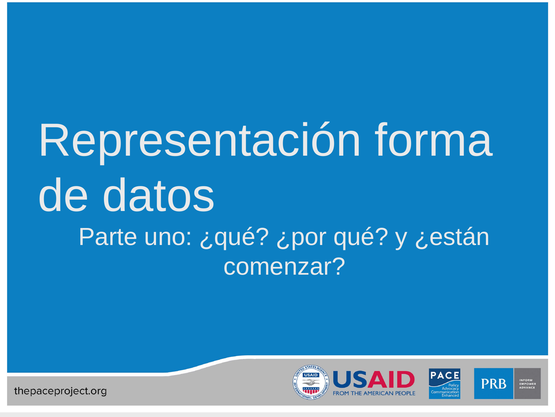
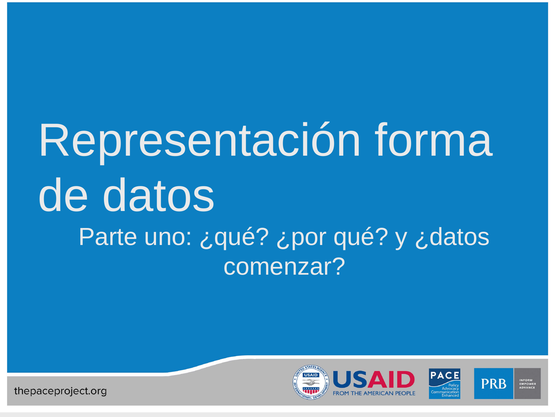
¿están: ¿están -> ¿datos
